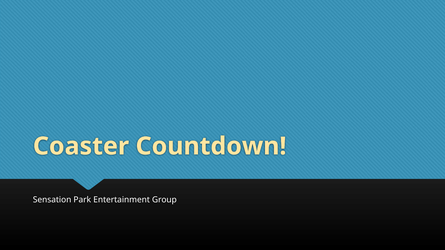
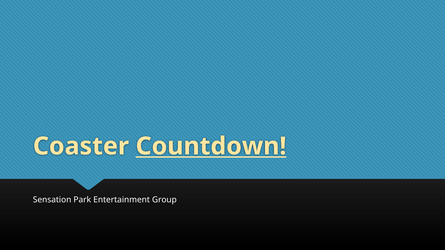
Countdown underline: none -> present
